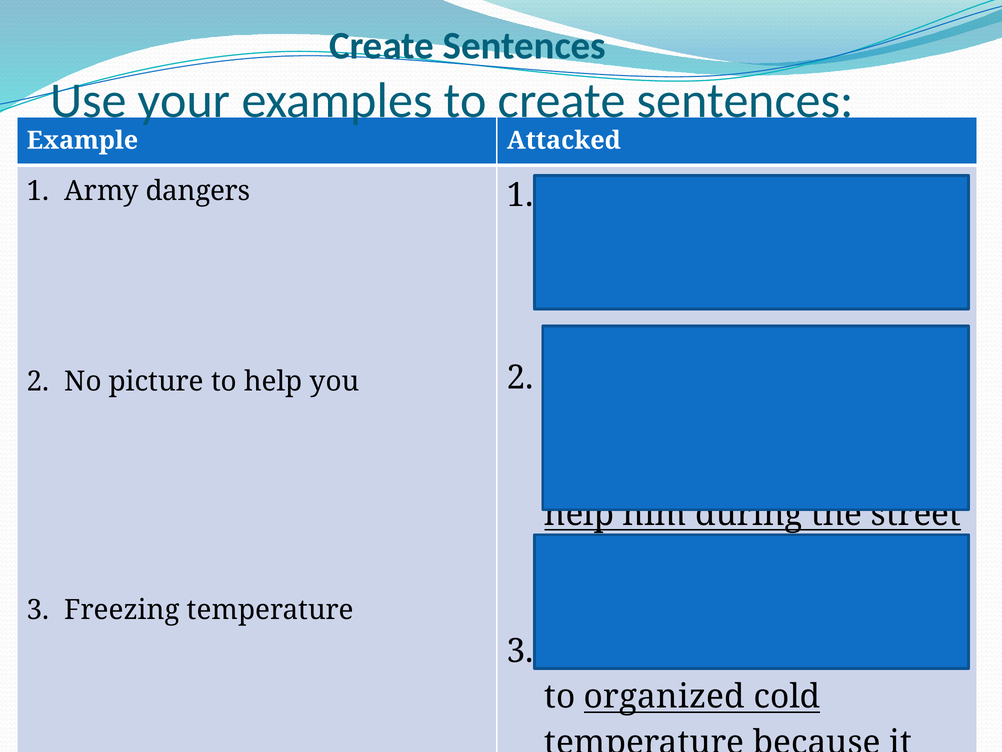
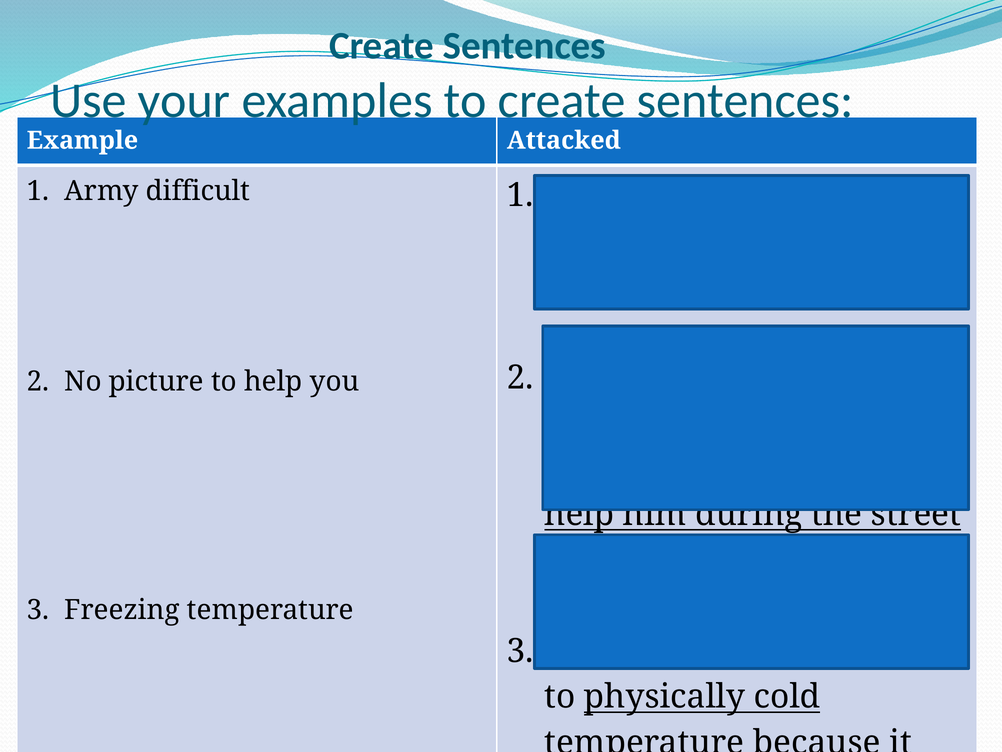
dangers: dangers -> difficult
organized: organized -> physically
